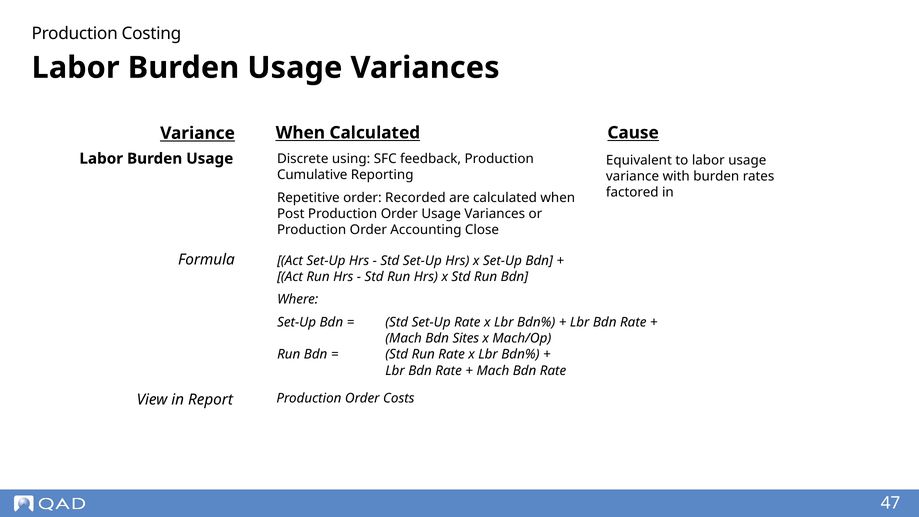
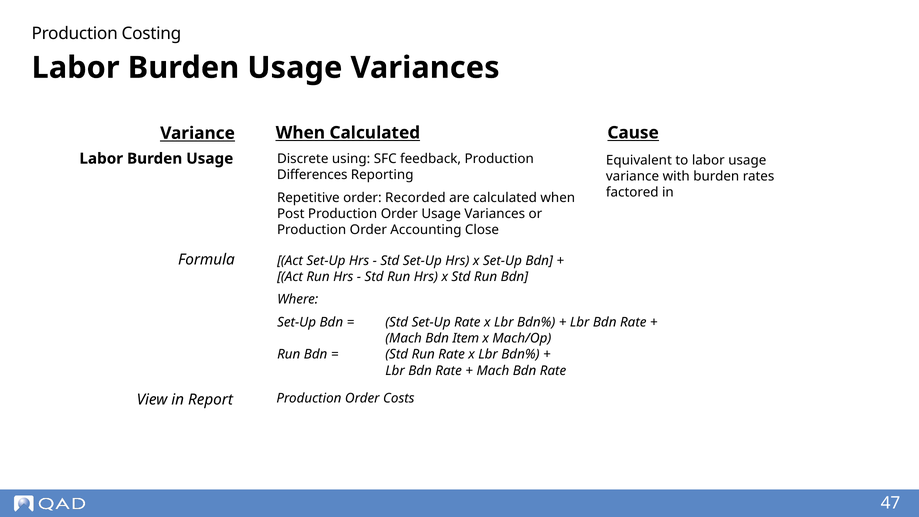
Cumulative: Cumulative -> Differences
Sites: Sites -> Item
